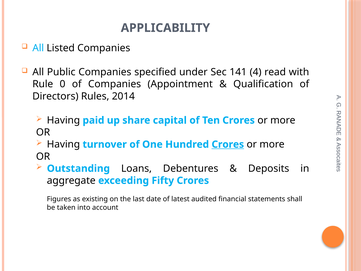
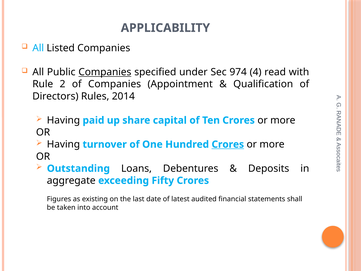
Companies at (105, 72) underline: none -> present
141: 141 -> 974
0: 0 -> 2
